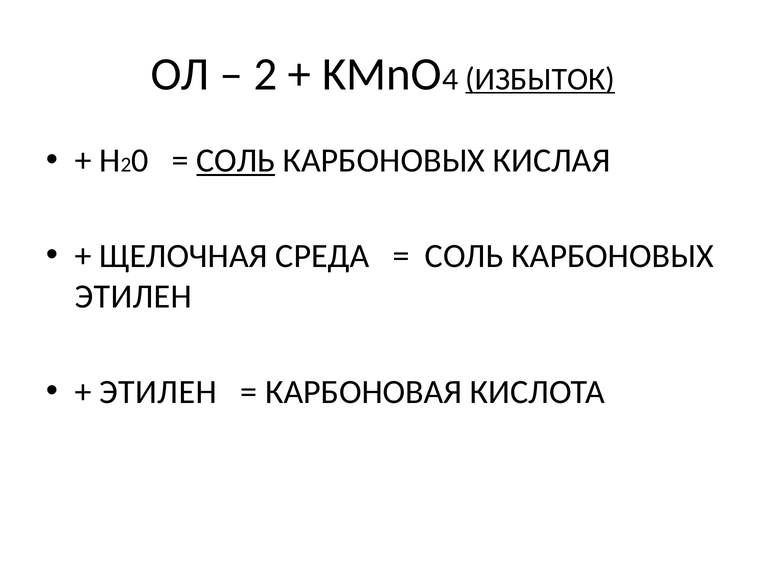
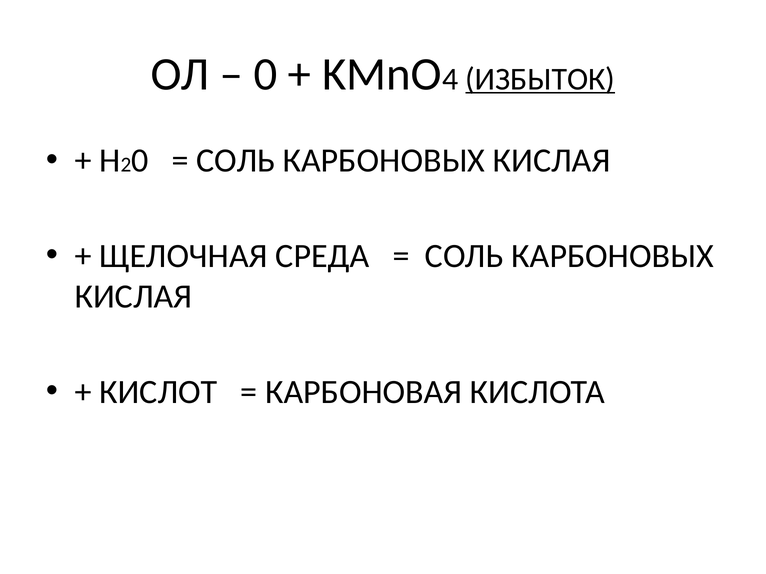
2 at (266, 74): 2 -> 0
СОЛЬ at (236, 161) underline: present -> none
ЭТИЛЕН at (133, 297): ЭТИЛЕН -> КИСЛАЯ
ЭТИЛЕН at (158, 392): ЭТИЛЕН -> КИСЛОТ
